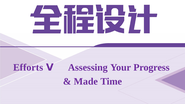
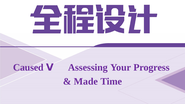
Efforts: Efforts -> Caused
